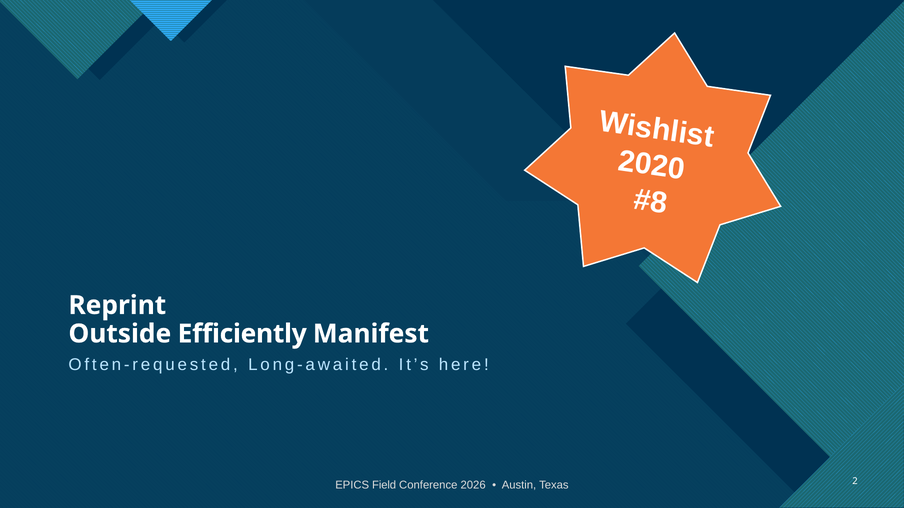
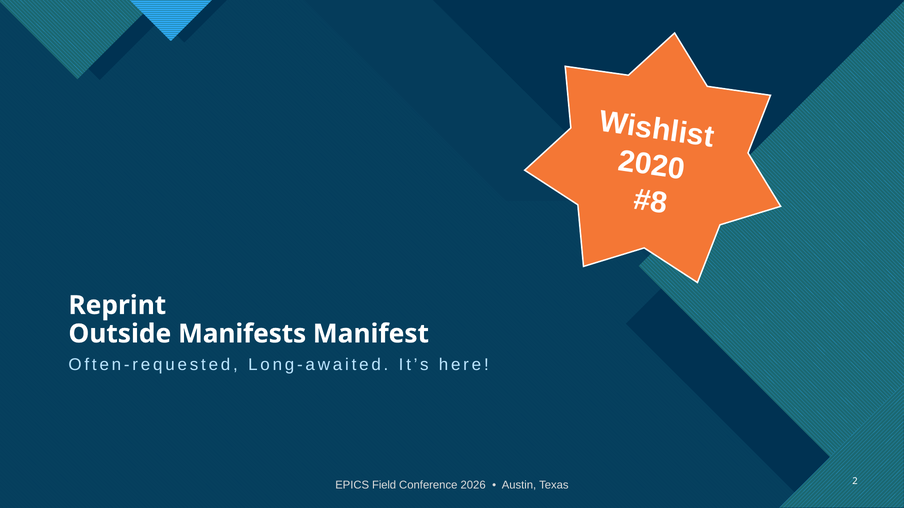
Efficiently: Efficiently -> Manifests
